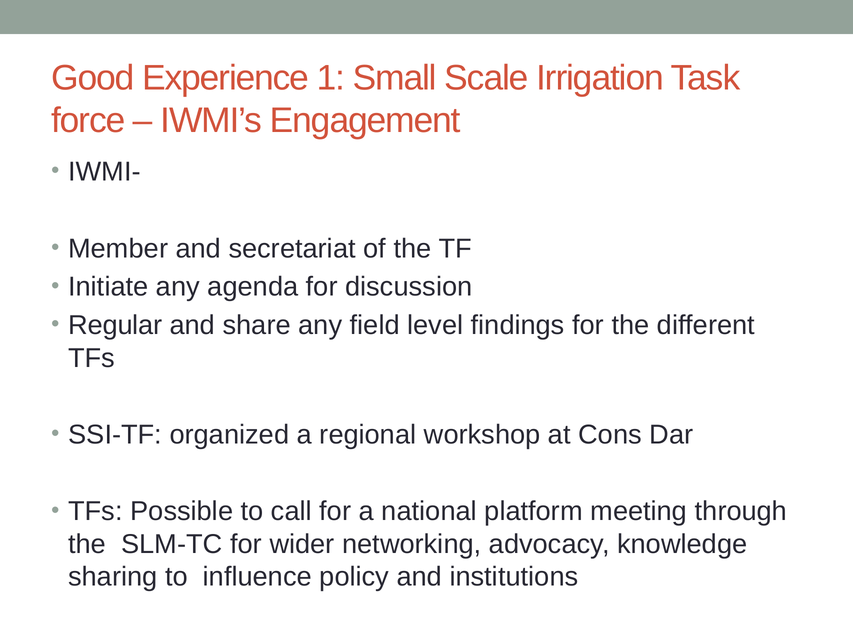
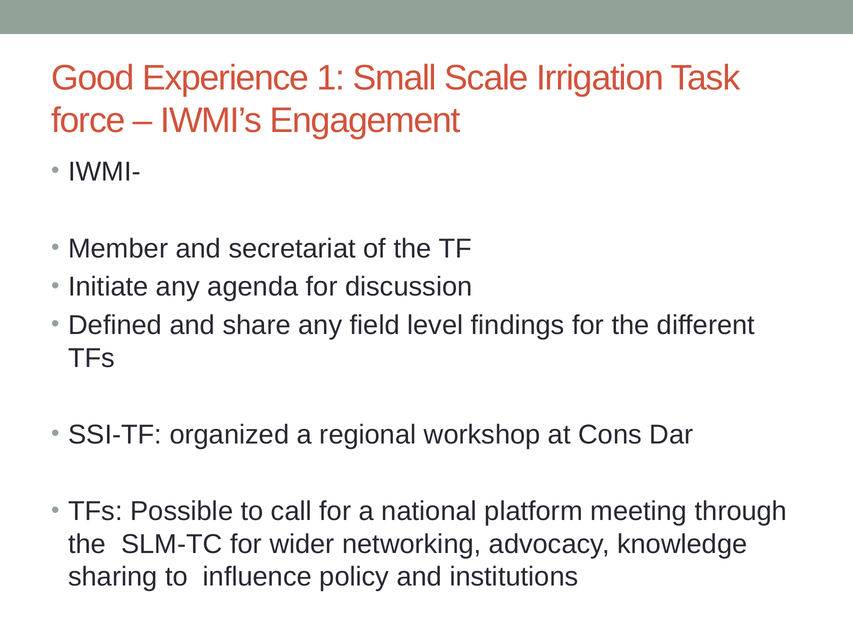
Regular: Regular -> Defined
